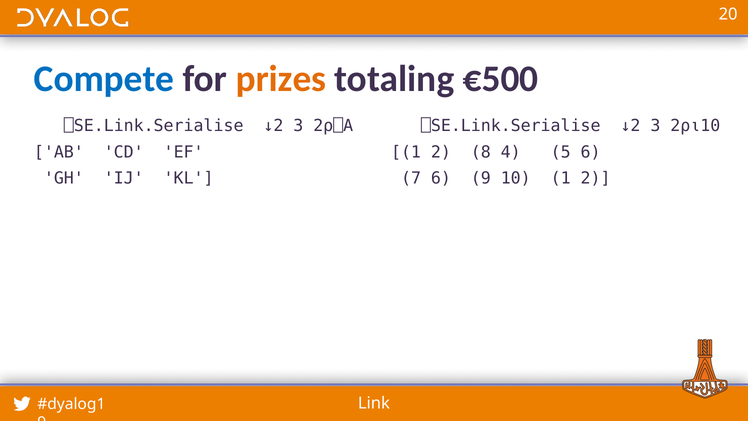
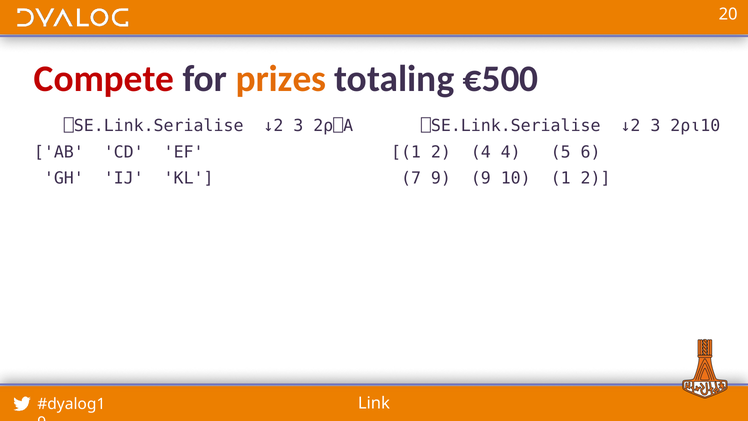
Compete colour: blue -> red
2 8: 8 -> 4
7 6: 6 -> 9
